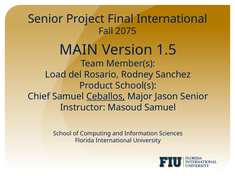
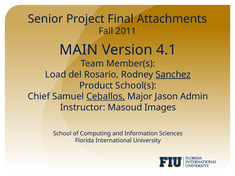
Final International: International -> Attachments
2075: 2075 -> 2011
1.5: 1.5 -> 4.1
Sanchez underline: none -> present
Jason Senior: Senior -> Admin
Masoud Samuel: Samuel -> Images
